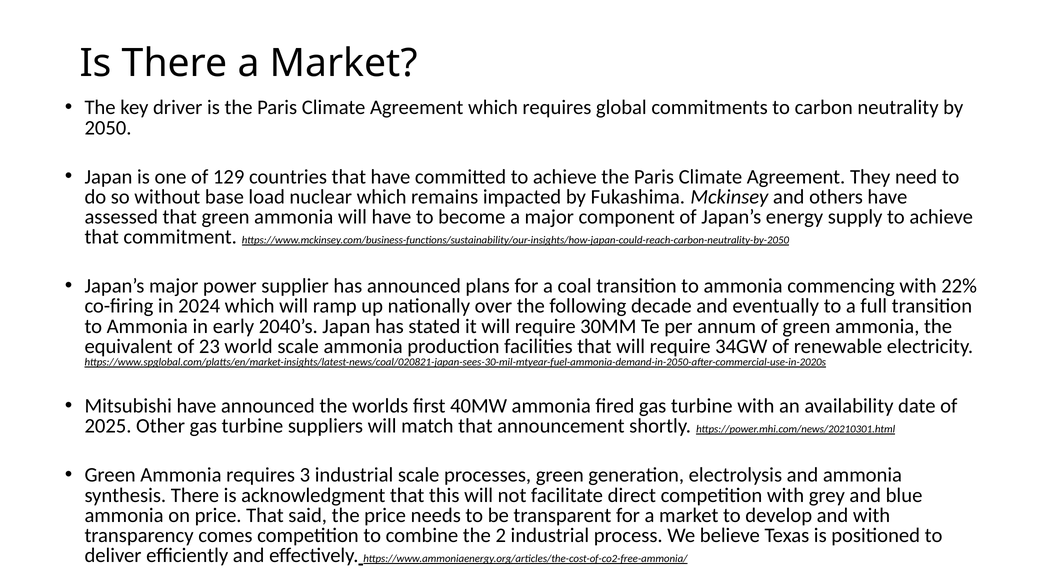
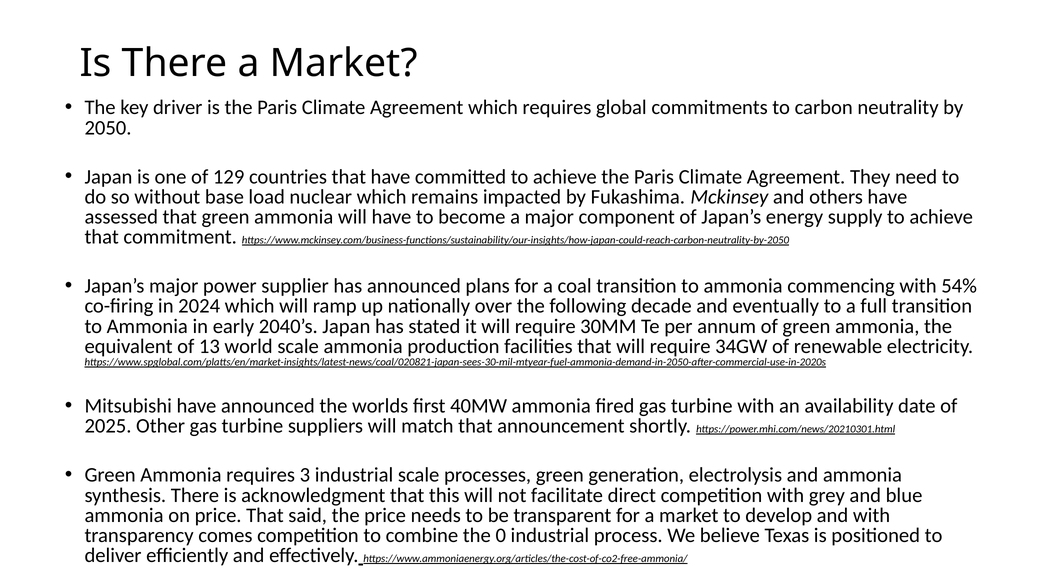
22%: 22% -> 54%
23: 23 -> 13
2: 2 -> 0
